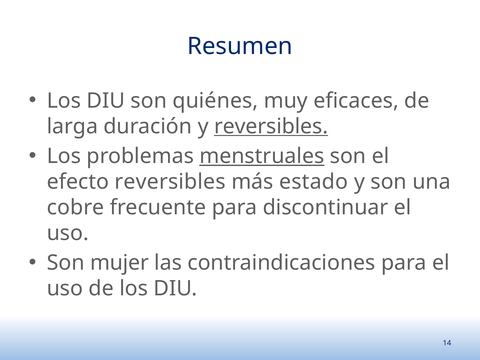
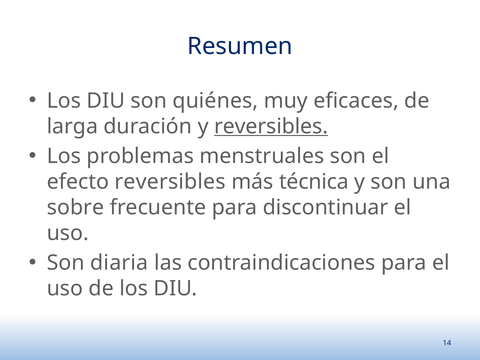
menstruales underline: present -> none
estado: estado -> técnica
cobre: cobre -> sobre
mujer: mujer -> diaria
